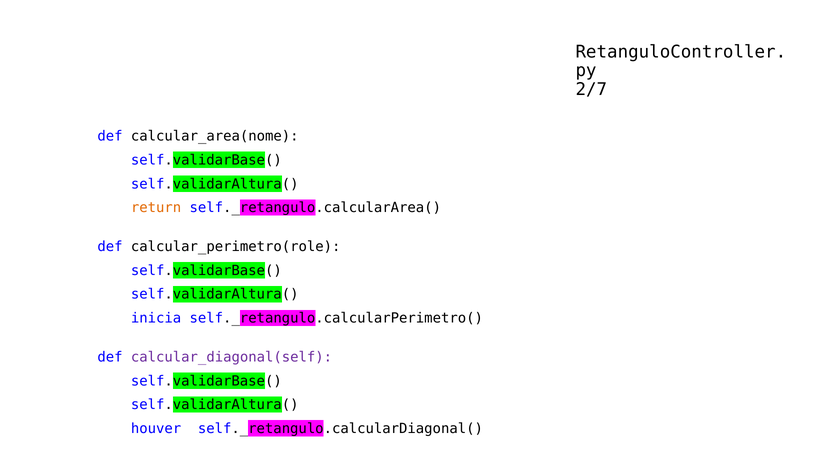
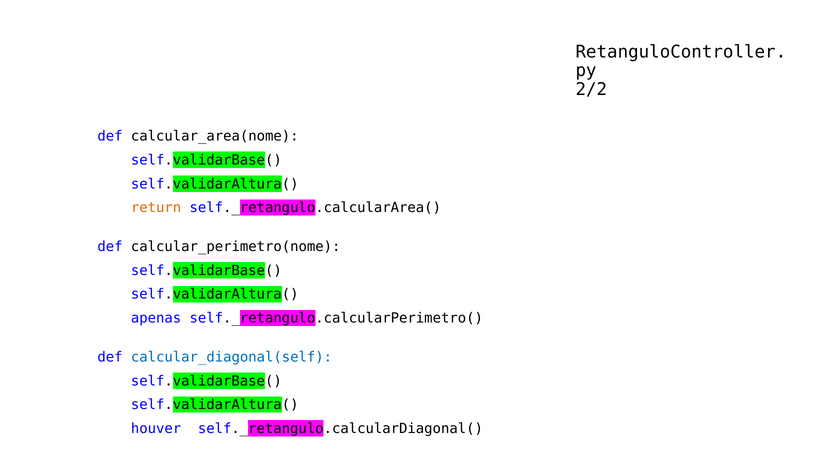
2/7: 2/7 -> 2/2
calcular_perimetro(role: calcular_perimetro(role -> calcular_perimetro(nome
inicia: inicia -> apenas
calcular_diagonal(self colour: purple -> blue
